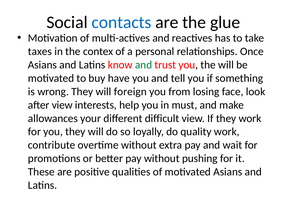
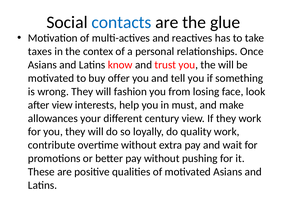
and at (144, 65) colour: green -> black
have: have -> offer
foreign: foreign -> fashion
difficult: difficult -> century
